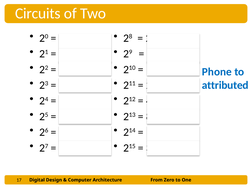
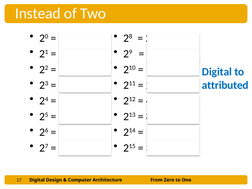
Circuits: Circuits -> Instead
Phone at (217, 72): Phone -> Digital
